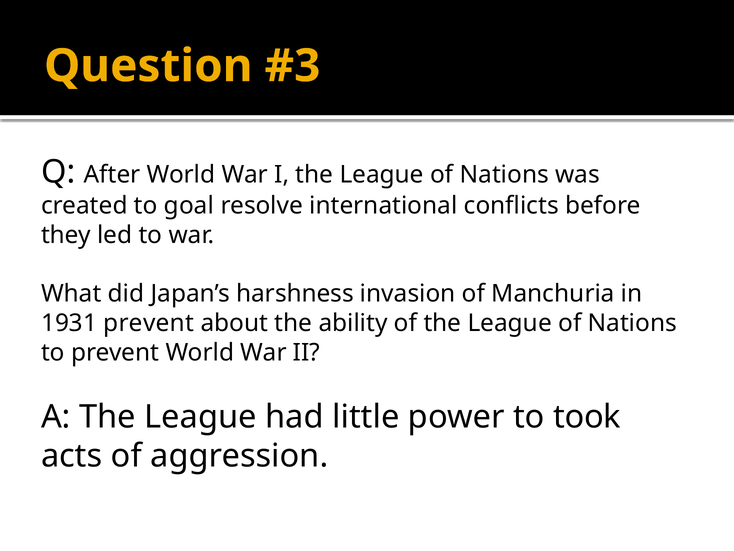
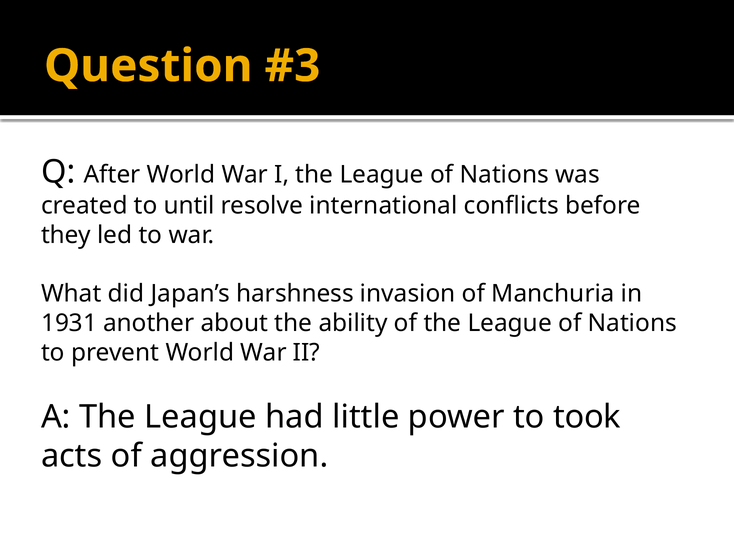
goal: goal -> until
1931 prevent: prevent -> another
